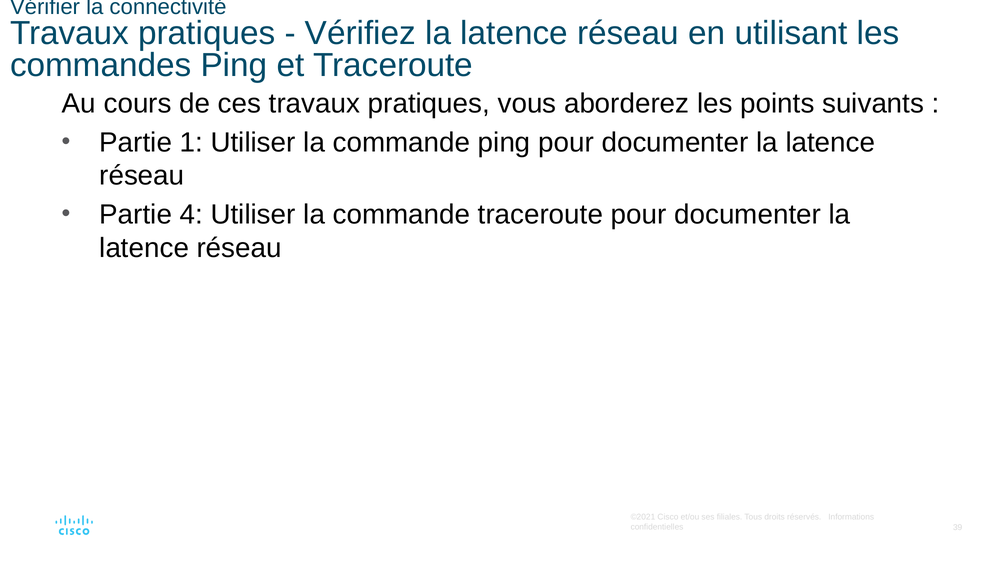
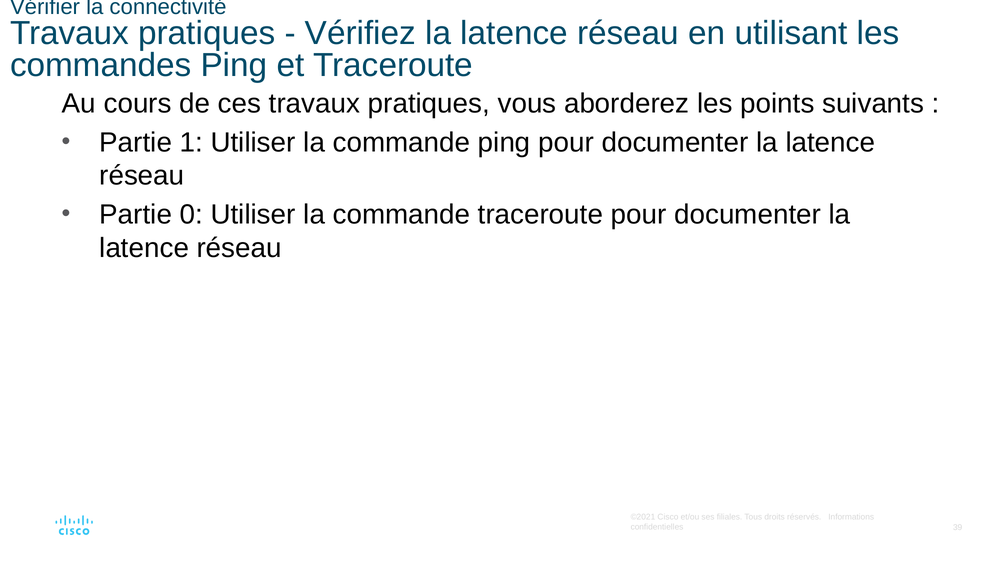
4: 4 -> 0
